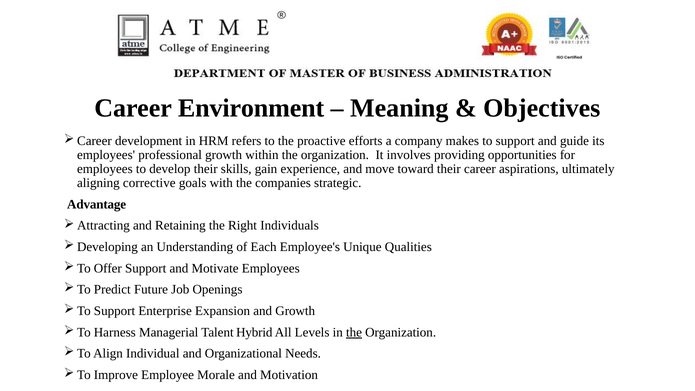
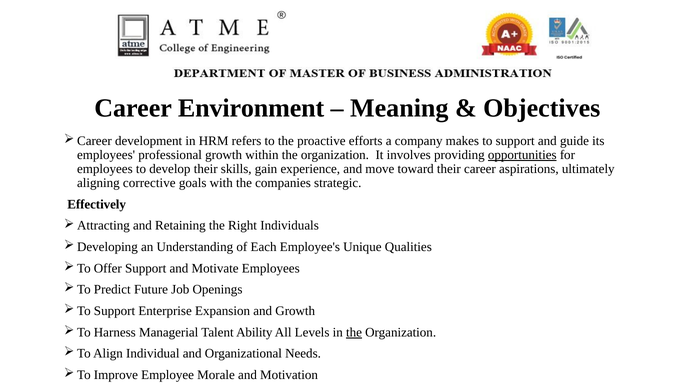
opportunities underline: none -> present
Advantage: Advantage -> Effectively
Hybrid: Hybrid -> Ability
